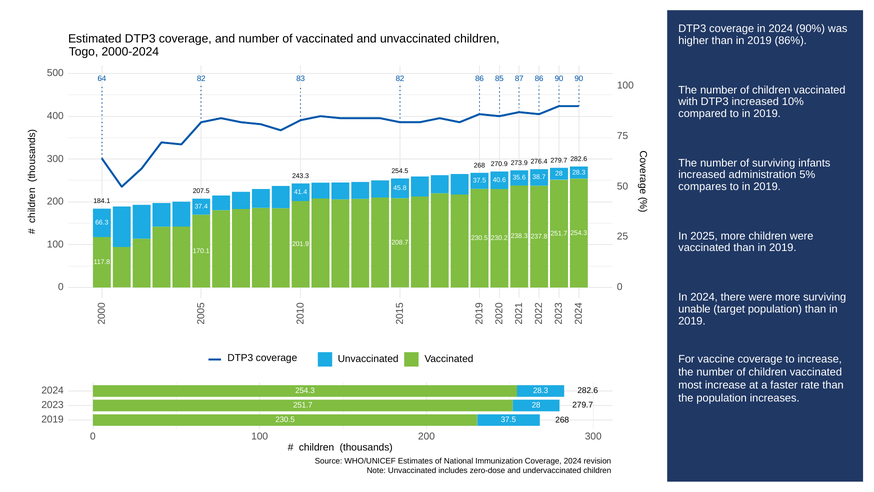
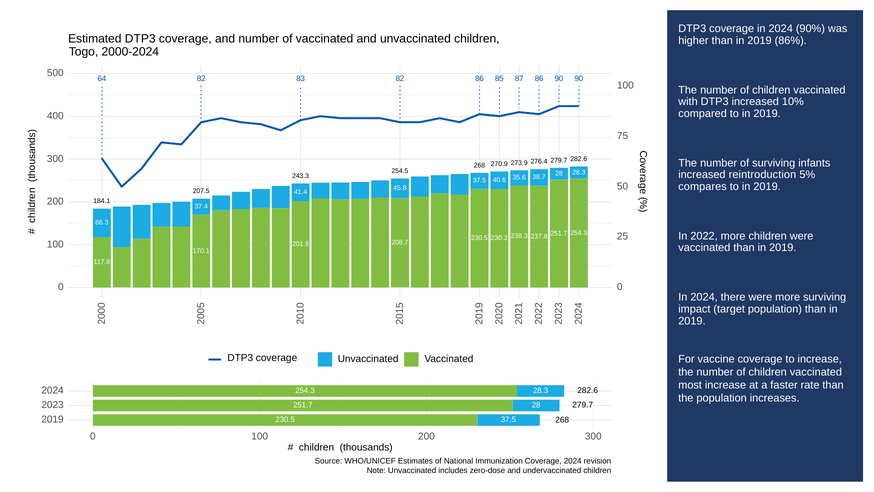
administration: administration -> reintroduction
2025: 2025 -> 2022
unable: unable -> impact
